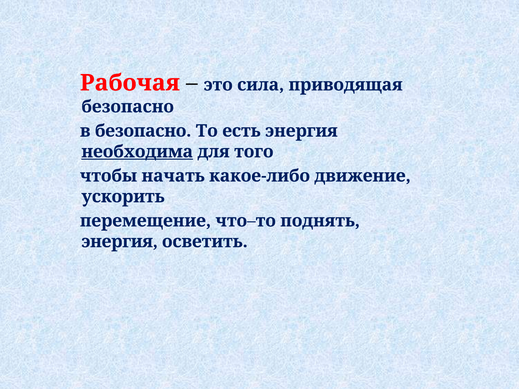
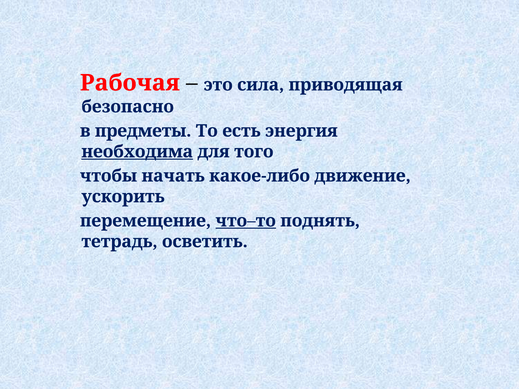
в безопасно: безопасно -> предметы
что–то underline: none -> present
энергия at (120, 242): энергия -> тетрадь
